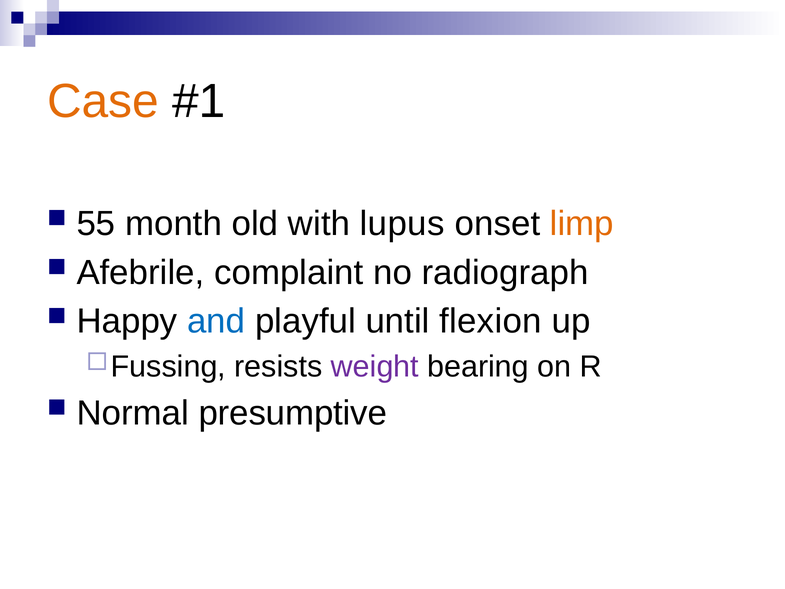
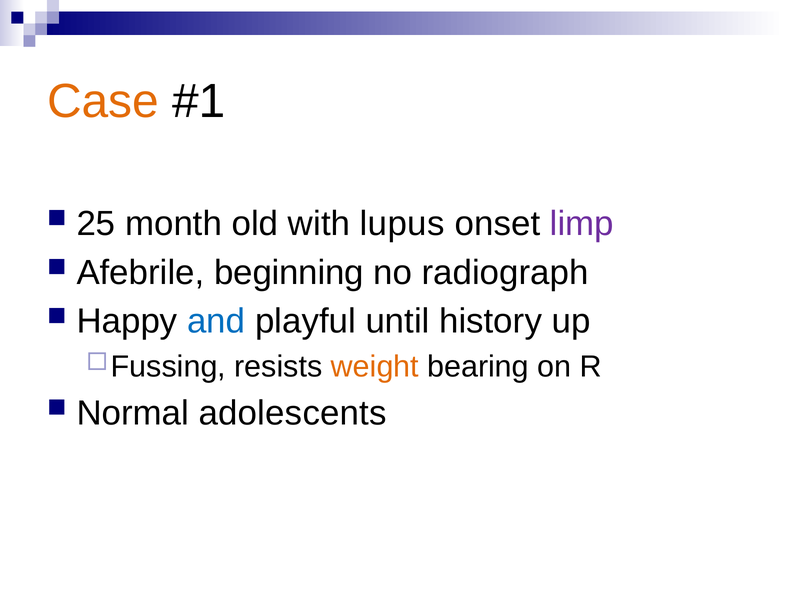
55: 55 -> 25
limp colour: orange -> purple
complaint: complaint -> beginning
flexion: flexion -> history
weight colour: purple -> orange
presumptive: presumptive -> adolescents
